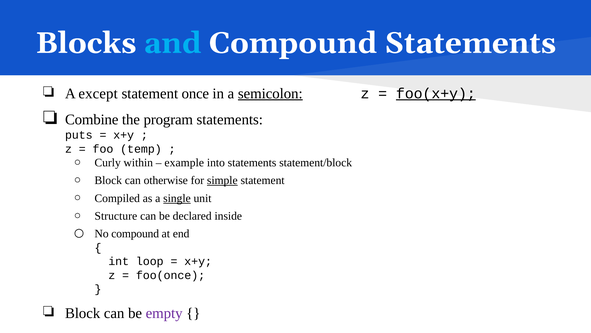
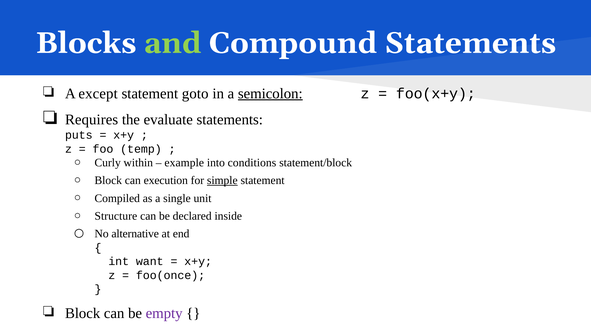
and colour: light blue -> light green
once: once -> goto
foo(x+y underline: present -> none
Combine: Combine -> Requires
program: program -> evaluate
into statements: statements -> conditions
otherwise: otherwise -> execution
single underline: present -> none
No compound: compound -> alternative
loop: loop -> want
